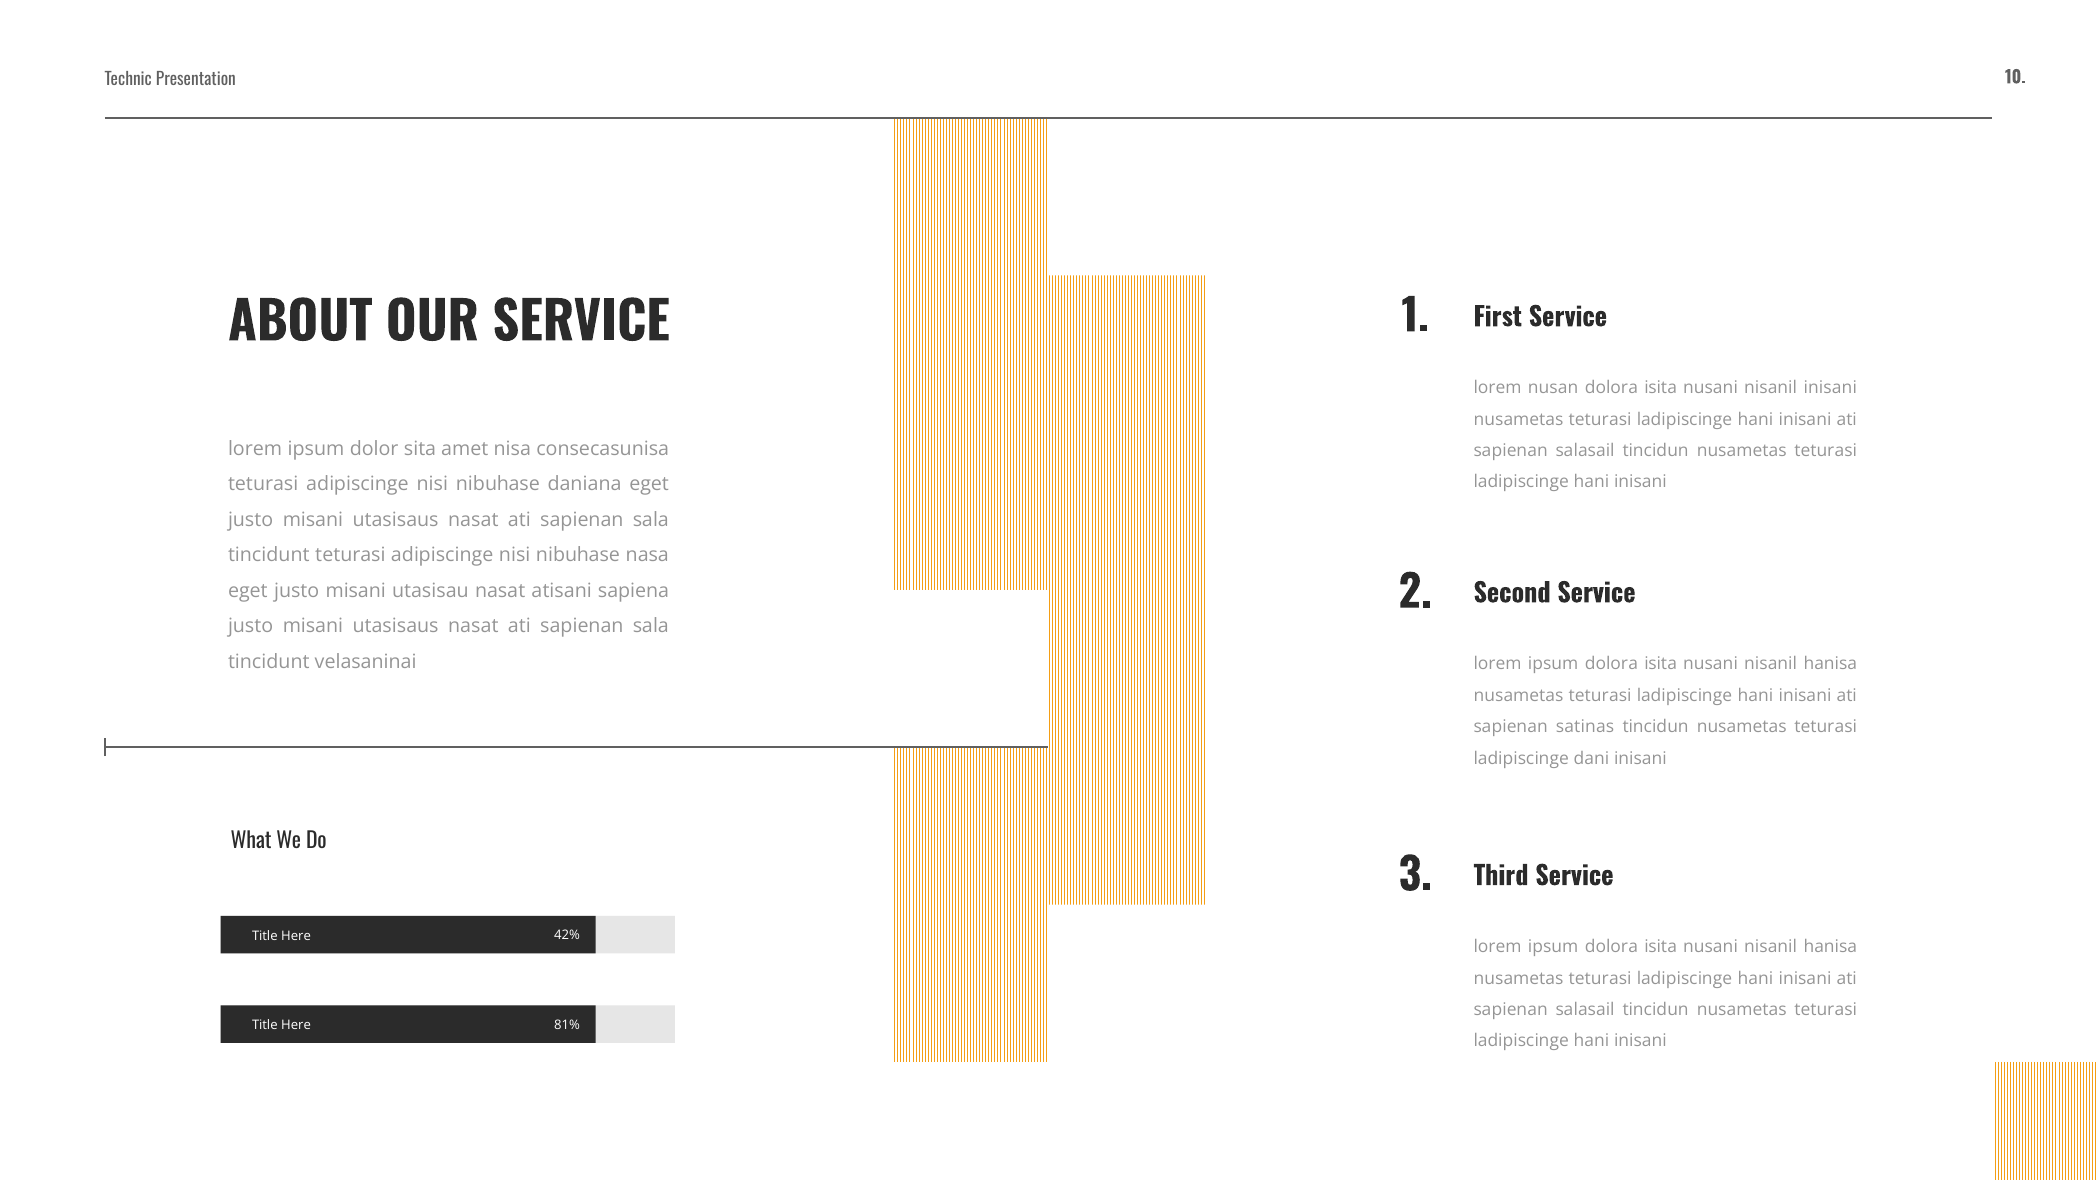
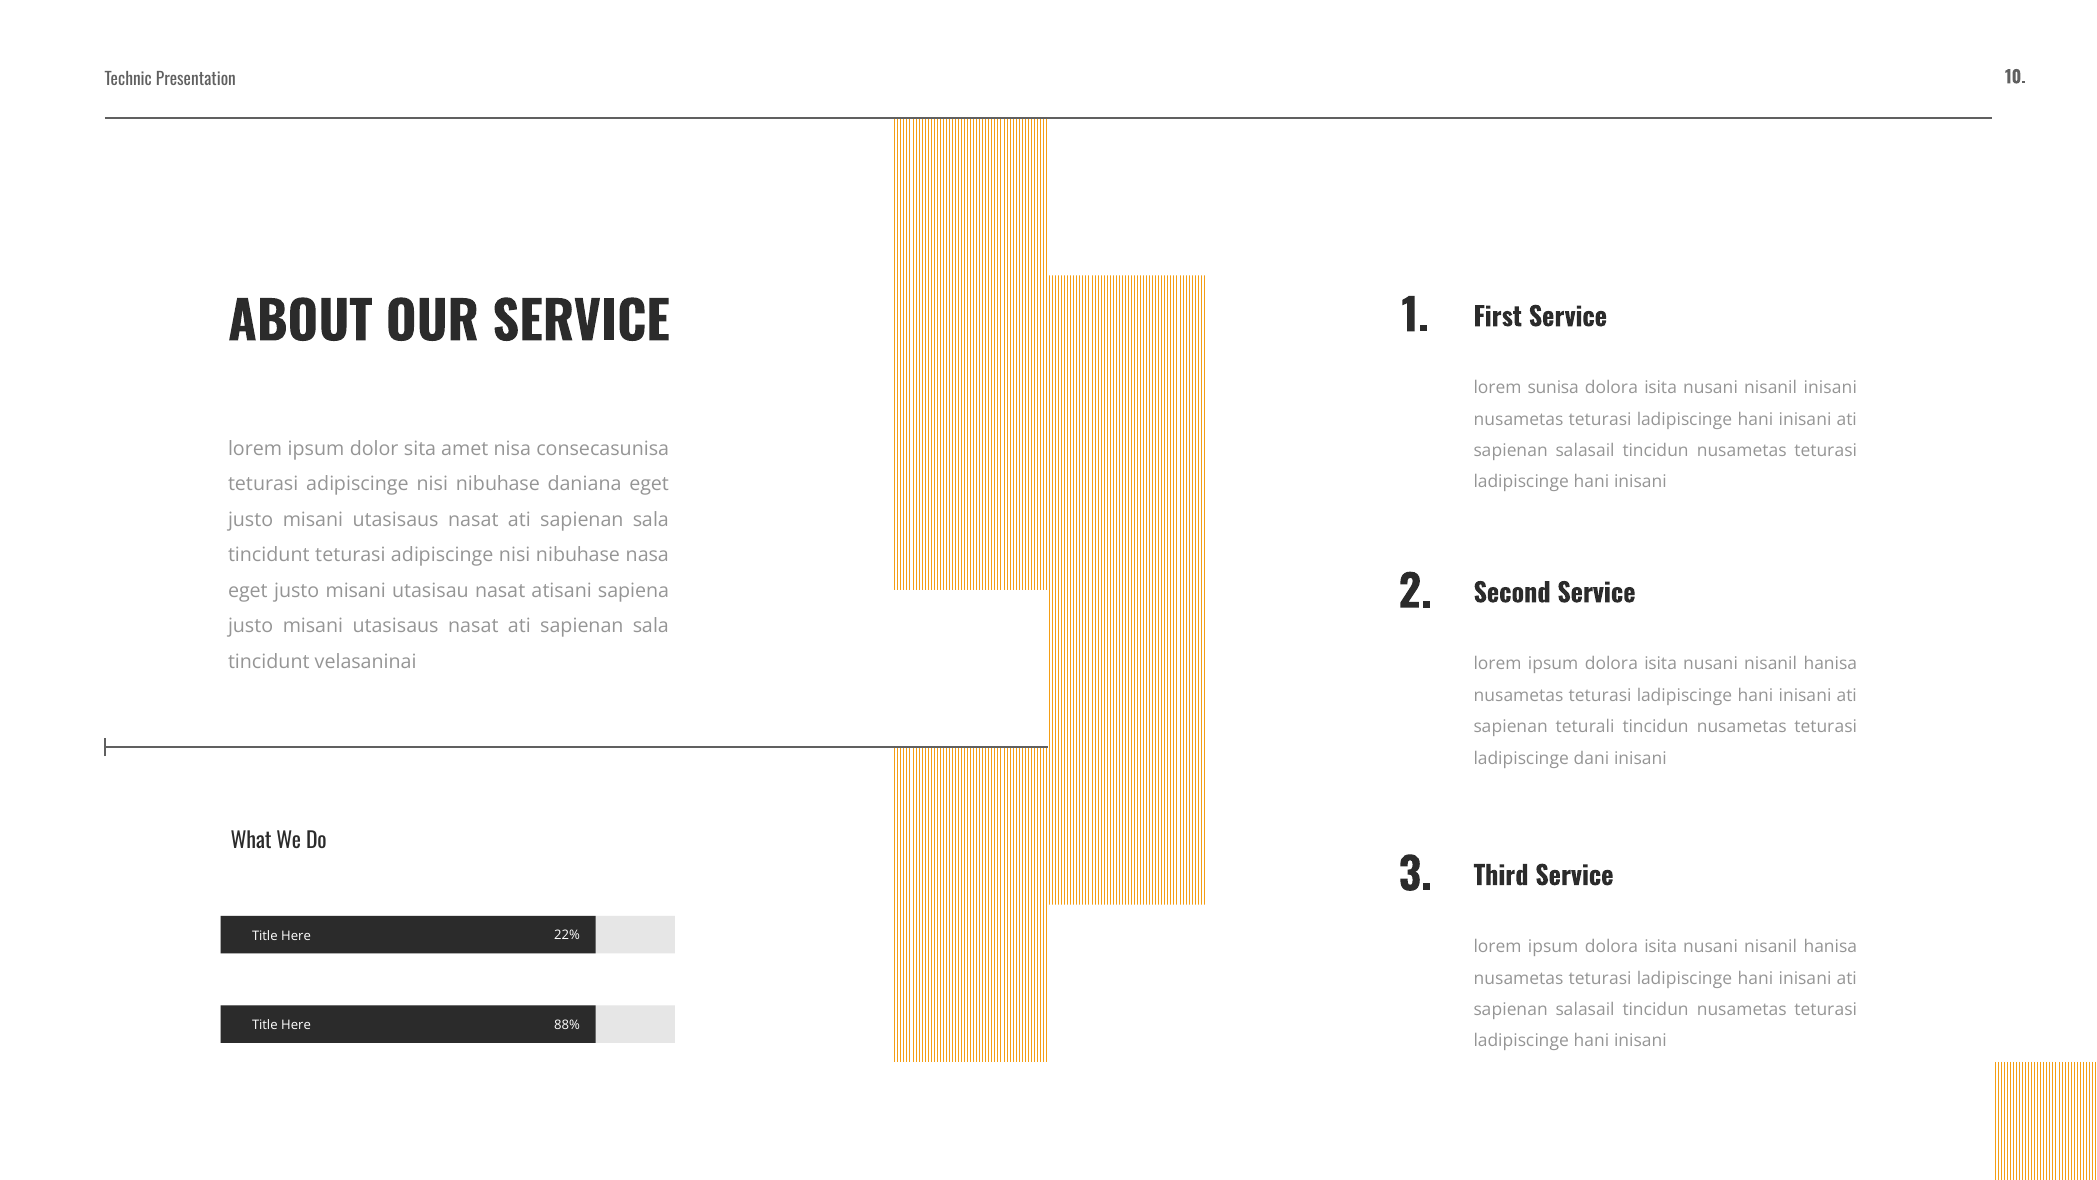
nusan: nusan -> sunisa
satinas: satinas -> teturali
42%: 42% -> 22%
81%: 81% -> 88%
